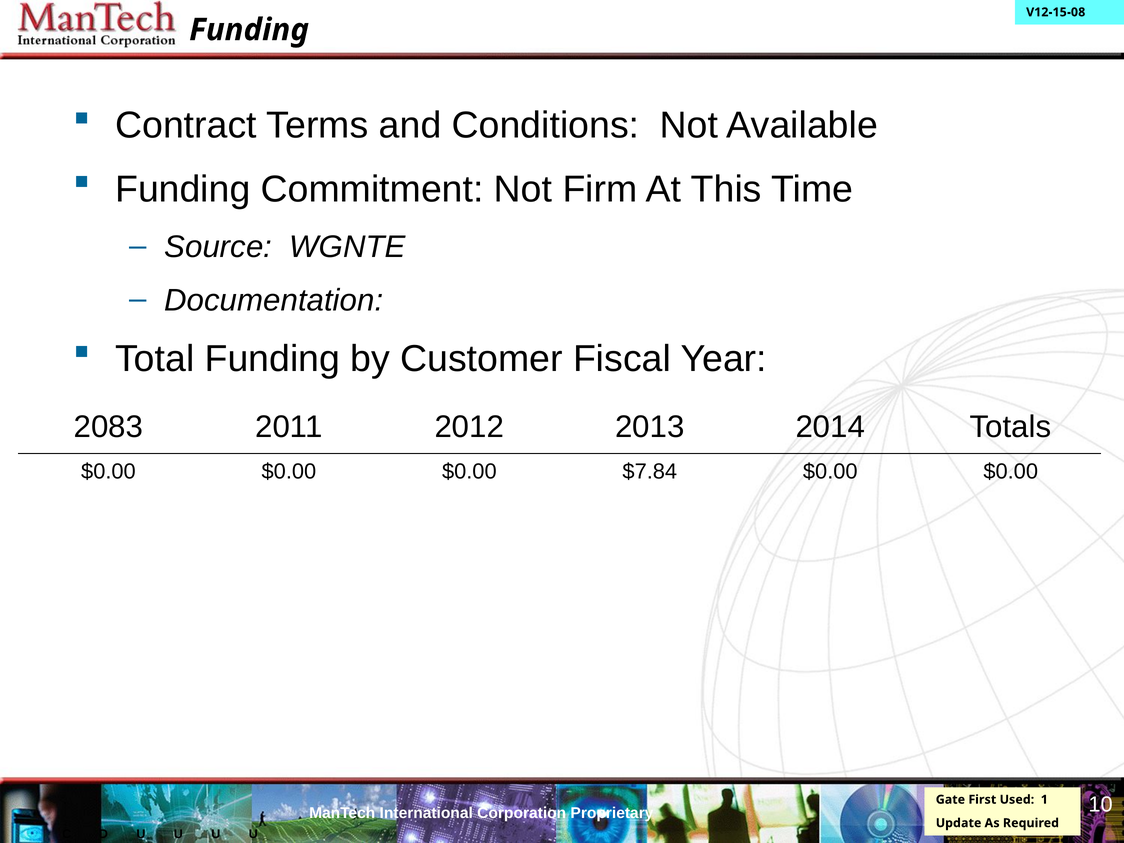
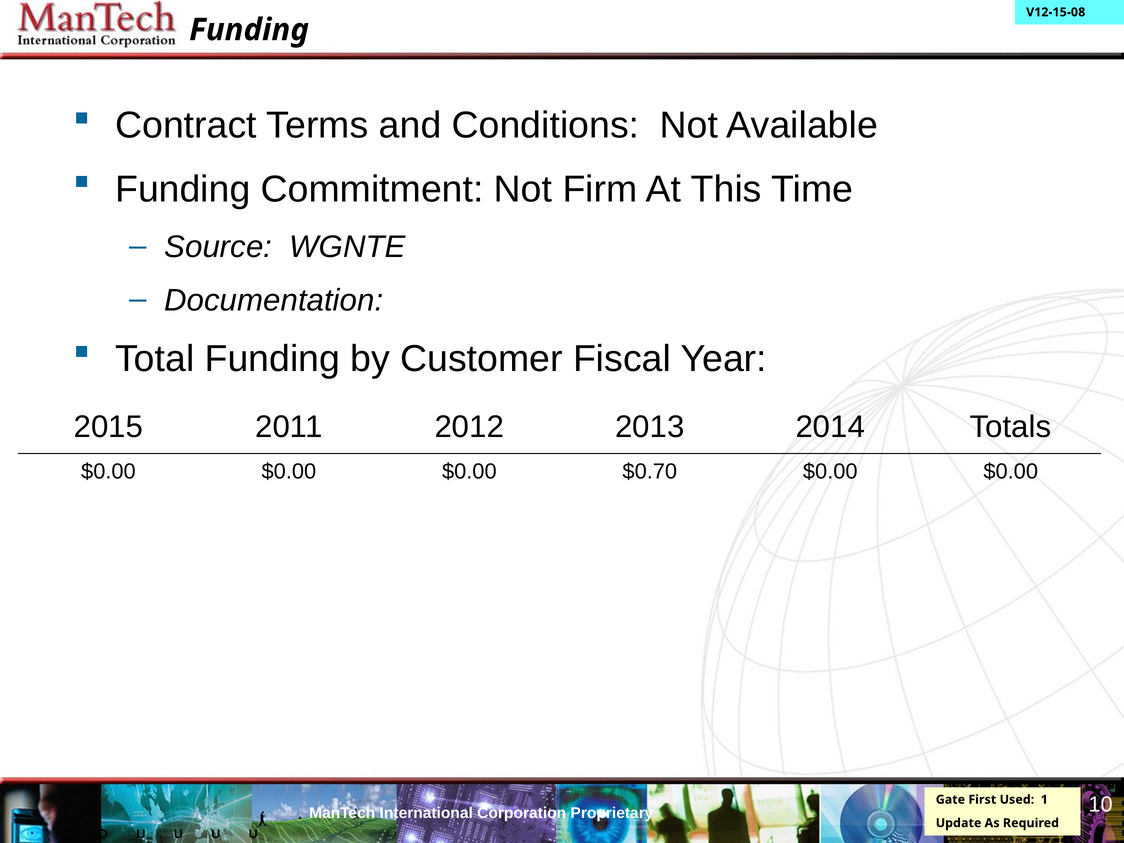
2083: 2083 -> 2015
$7.84: $7.84 -> $0.70
